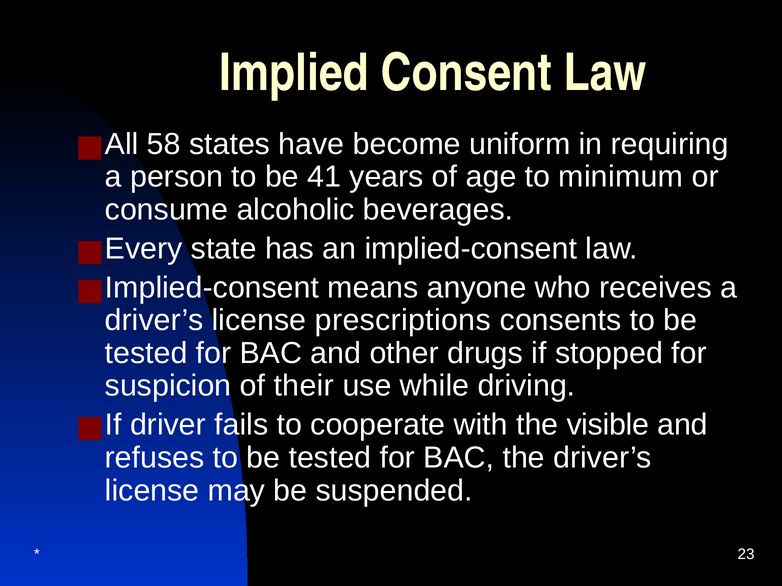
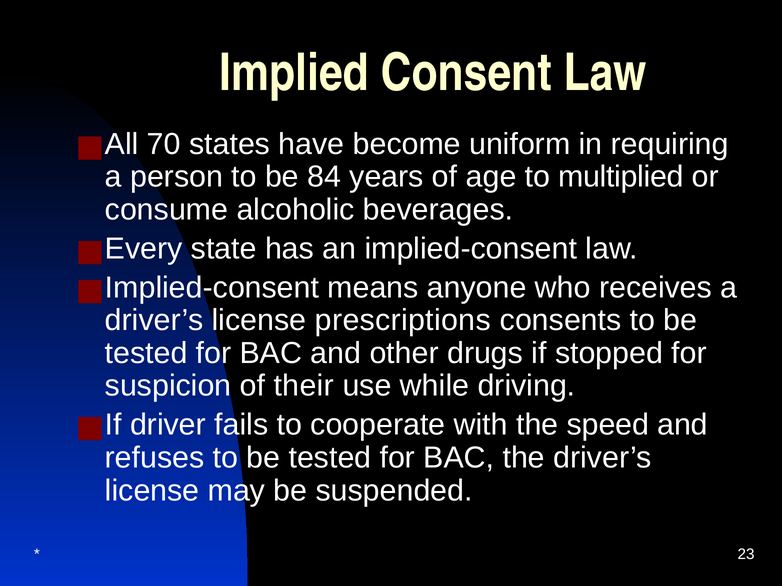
58: 58 -> 70
41: 41 -> 84
minimum: minimum -> multiplied
visible: visible -> speed
